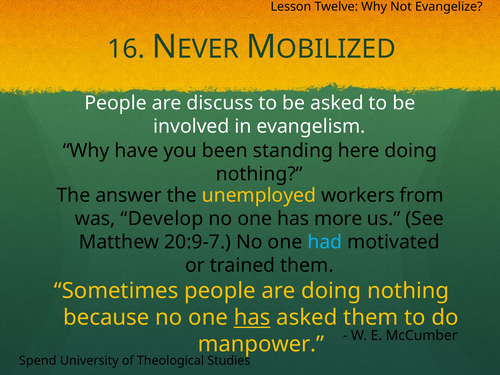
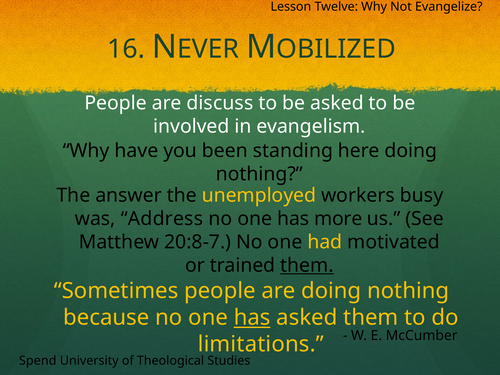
from: from -> busy
Develop: Develop -> Address
20:9-7: 20:9-7 -> 20:8-7
had colour: light blue -> yellow
them at (307, 265) underline: none -> present
manpower: manpower -> limitations
